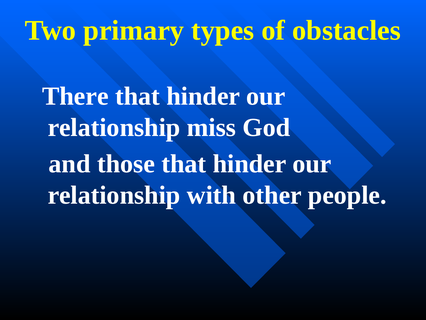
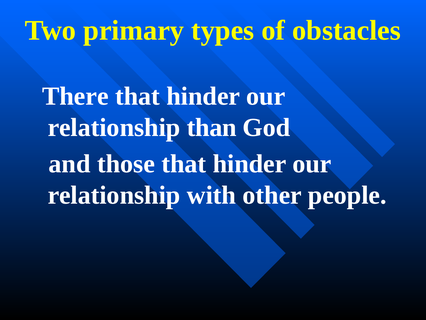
miss: miss -> than
